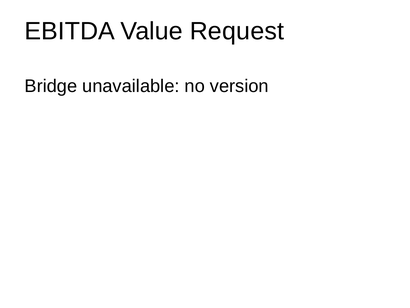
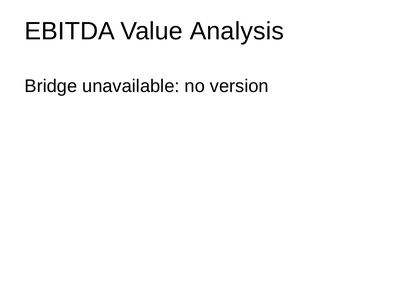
Request: Request -> Analysis
